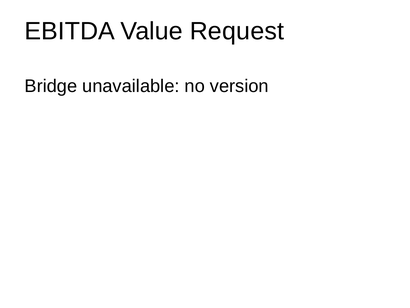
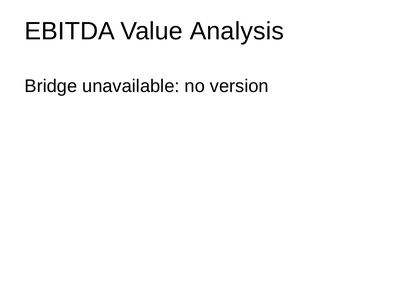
Request: Request -> Analysis
